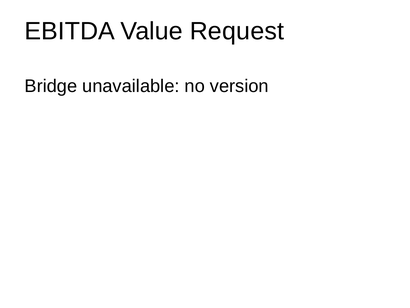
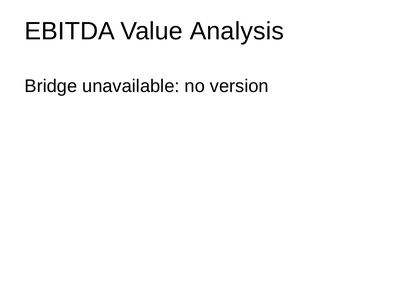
Request: Request -> Analysis
